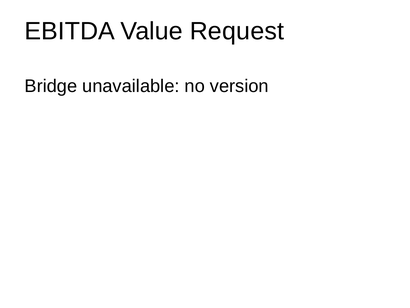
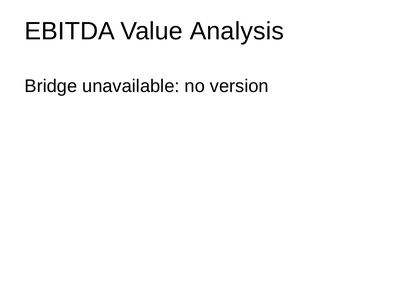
Request: Request -> Analysis
